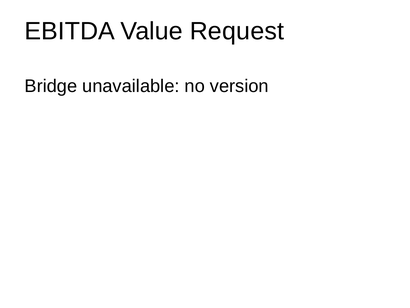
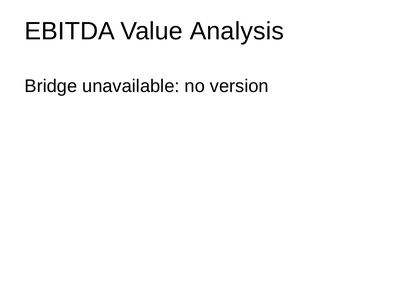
Request: Request -> Analysis
